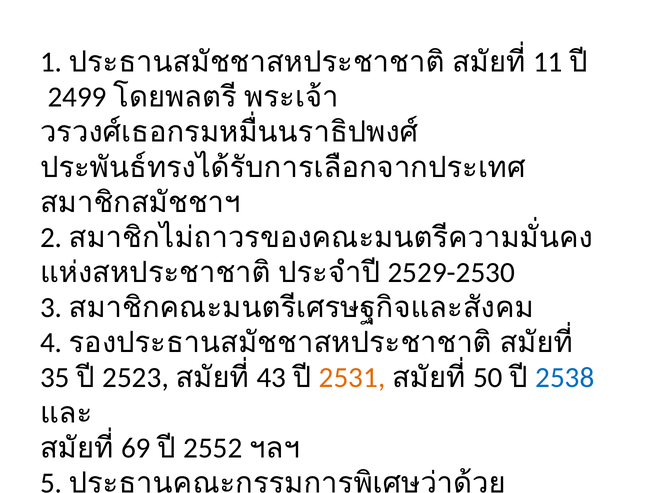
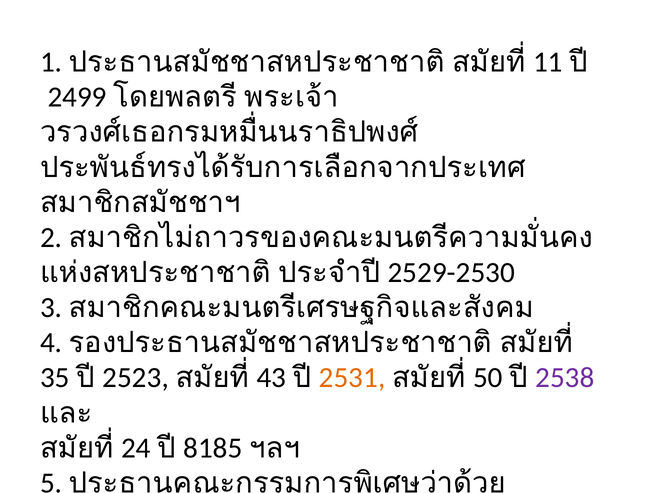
2538 colour: blue -> purple
69: 69 -> 24
2552: 2552 -> 8185
